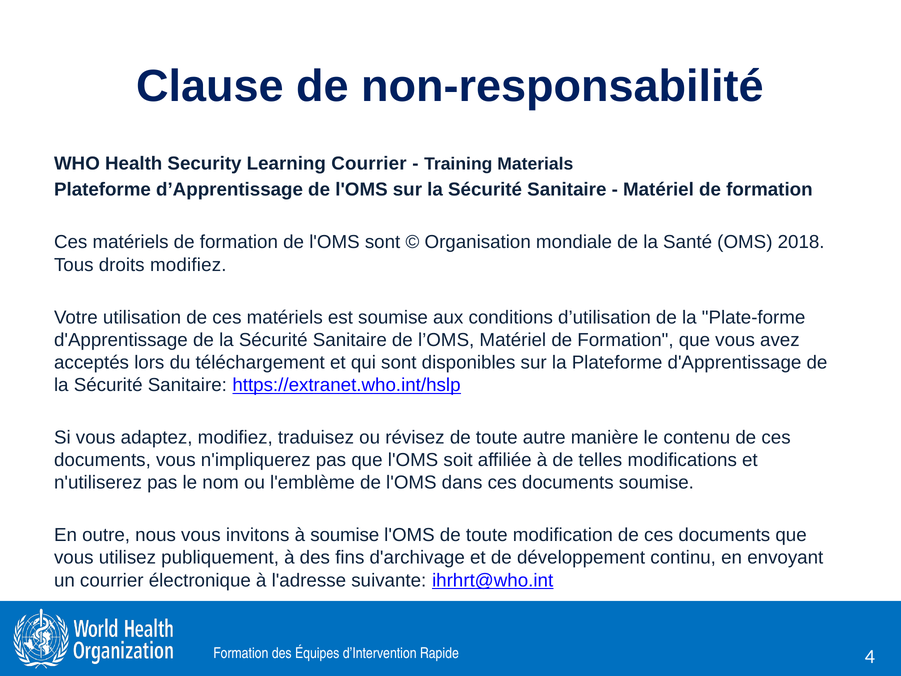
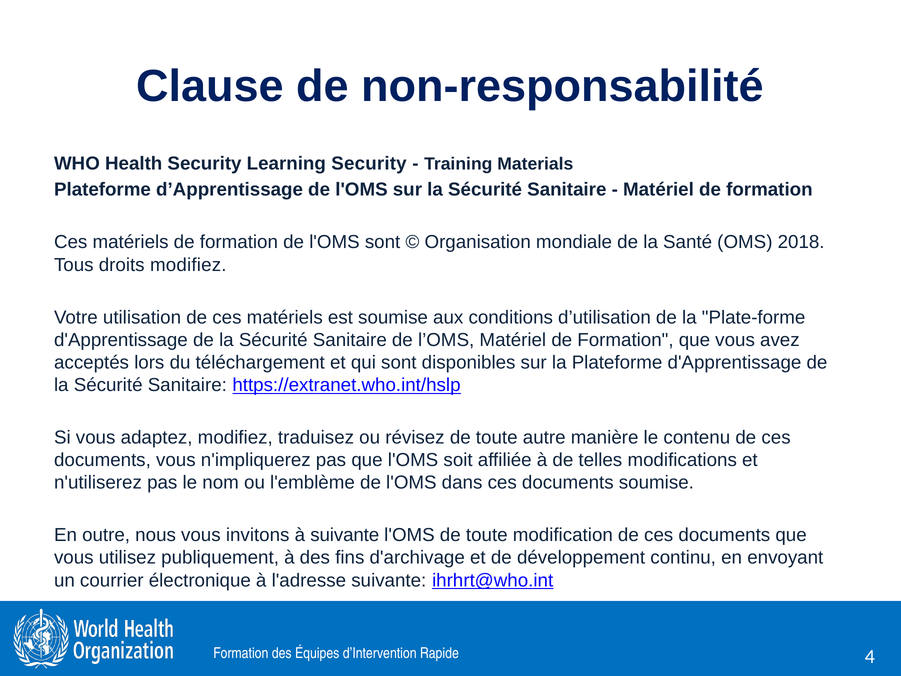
Learning Courrier: Courrier -> Security
à soumise: soumise -> suivante
